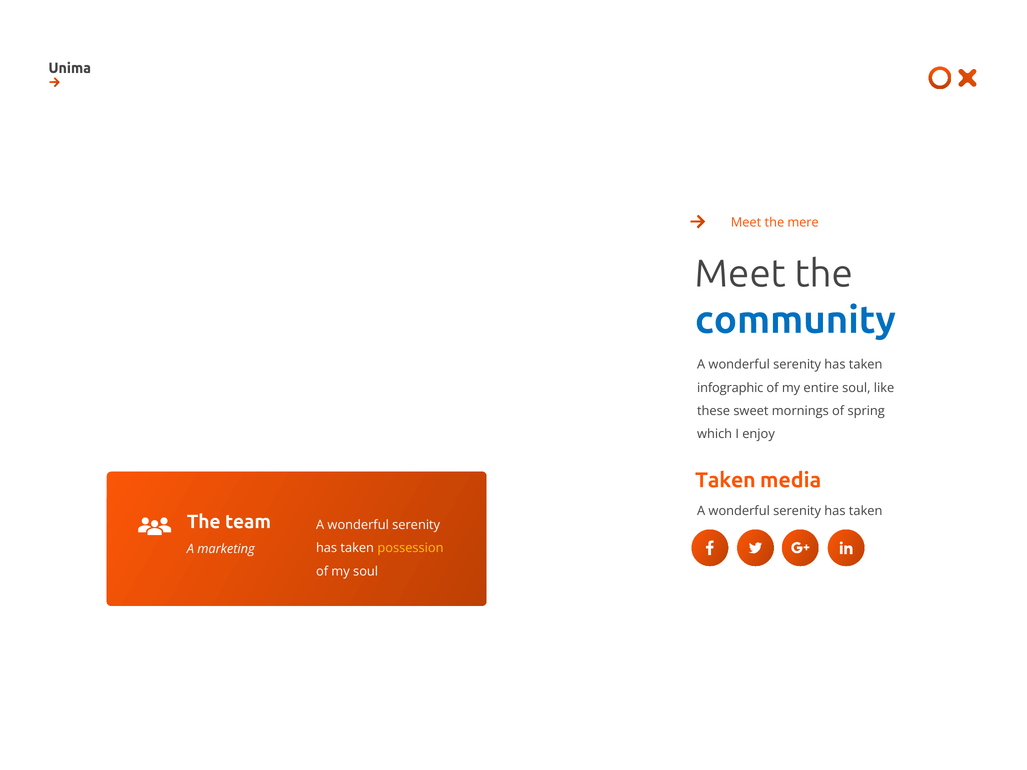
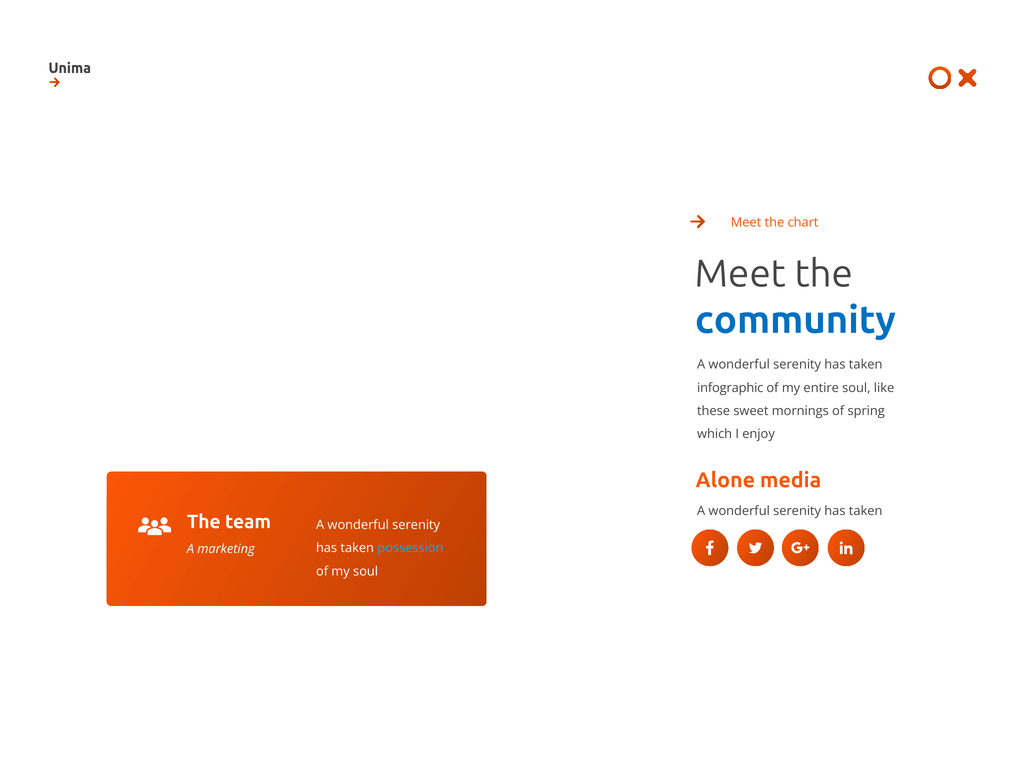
mere: mere -> chart
Taken at (725, 480): Taken -> Alone
possession colour: yellow -> light blue
